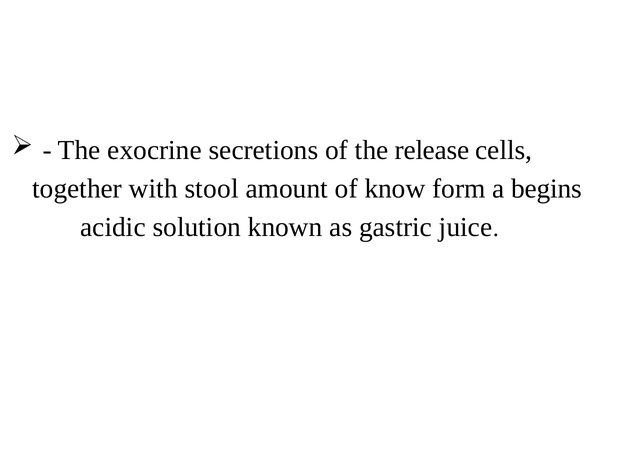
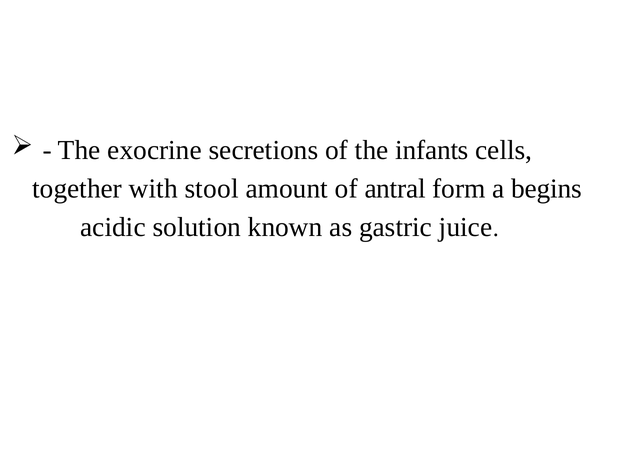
release: release -> infants
know: know -> antral
